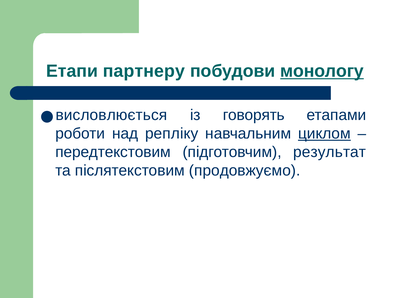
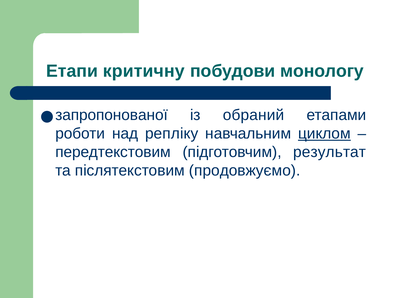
партнеру: партнеру -> критичну
монологу underline: present -> none
висловлюється: висловлюється -> запропонованої
говорять: говорять -> обраний
